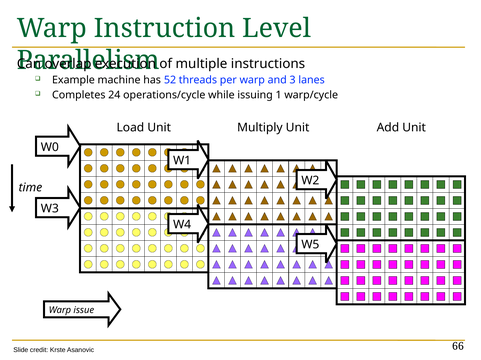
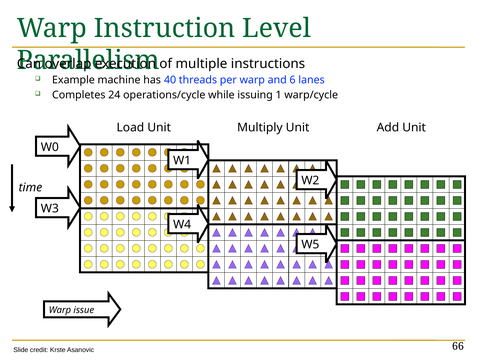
52: 52 -> 40
3: 3 -> 6
